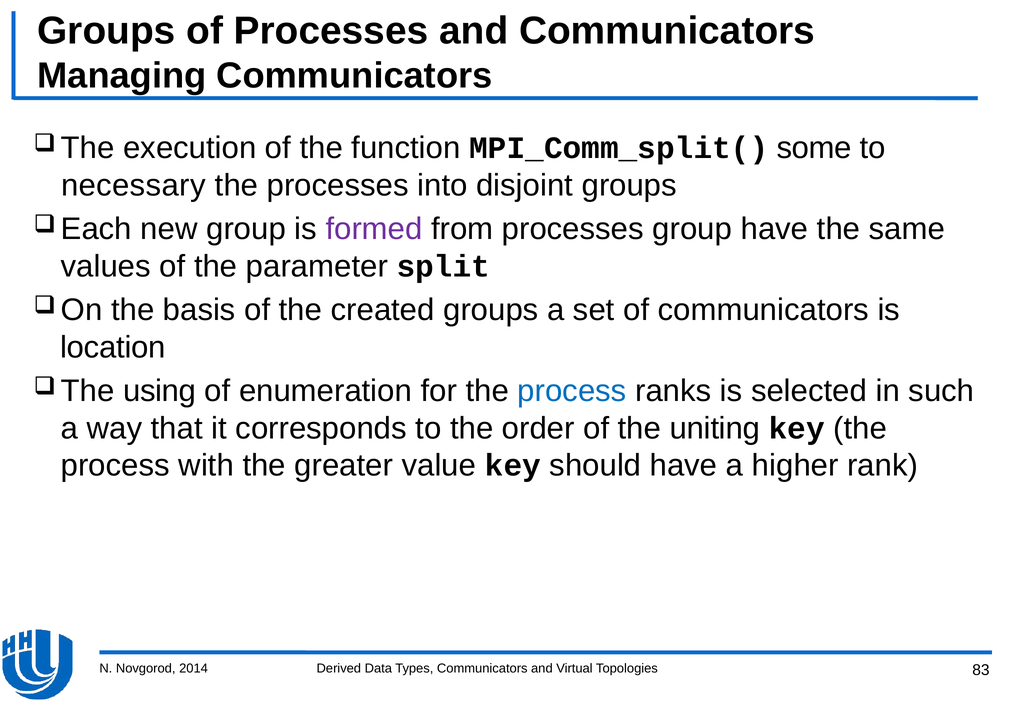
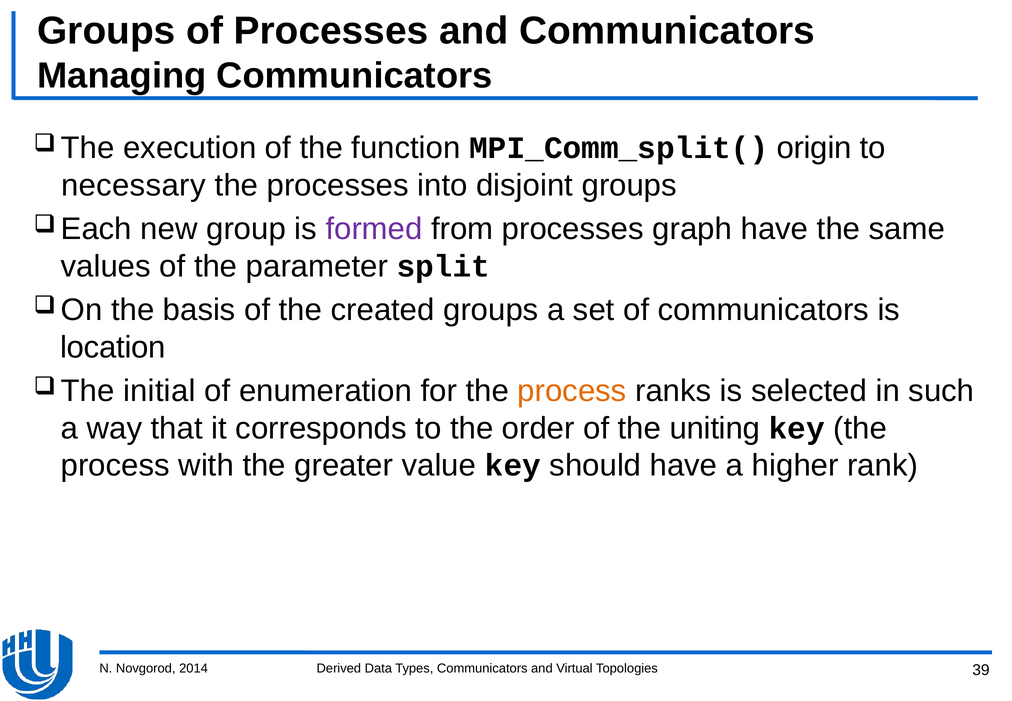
some: some -> origin
processes group: group -> graph
using: using -> initial
process at (572, 391) colour: blue -> orange
83: 83 -> 39
